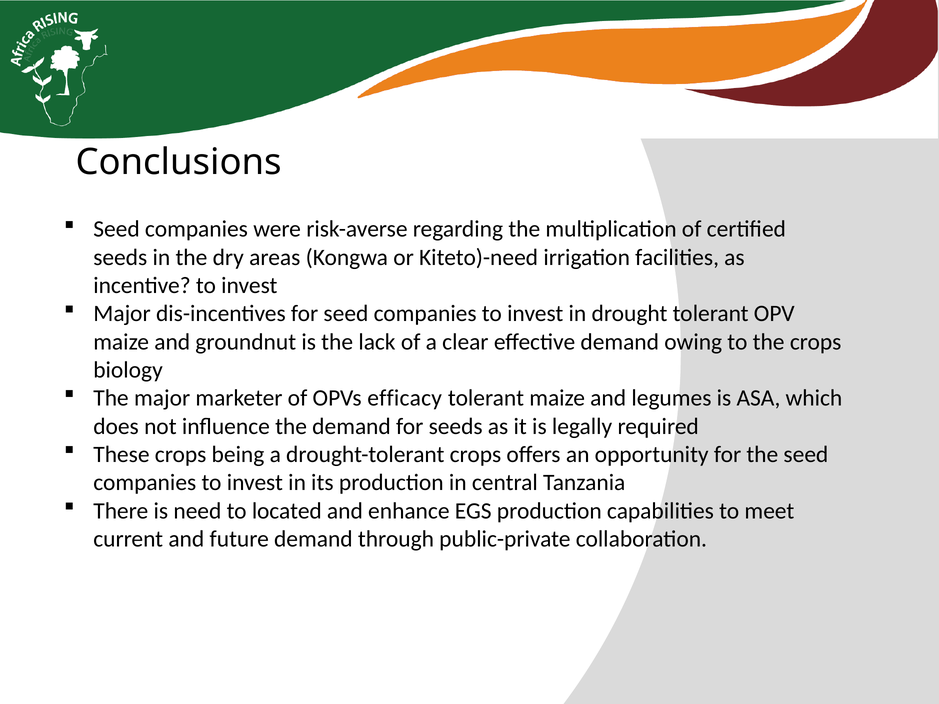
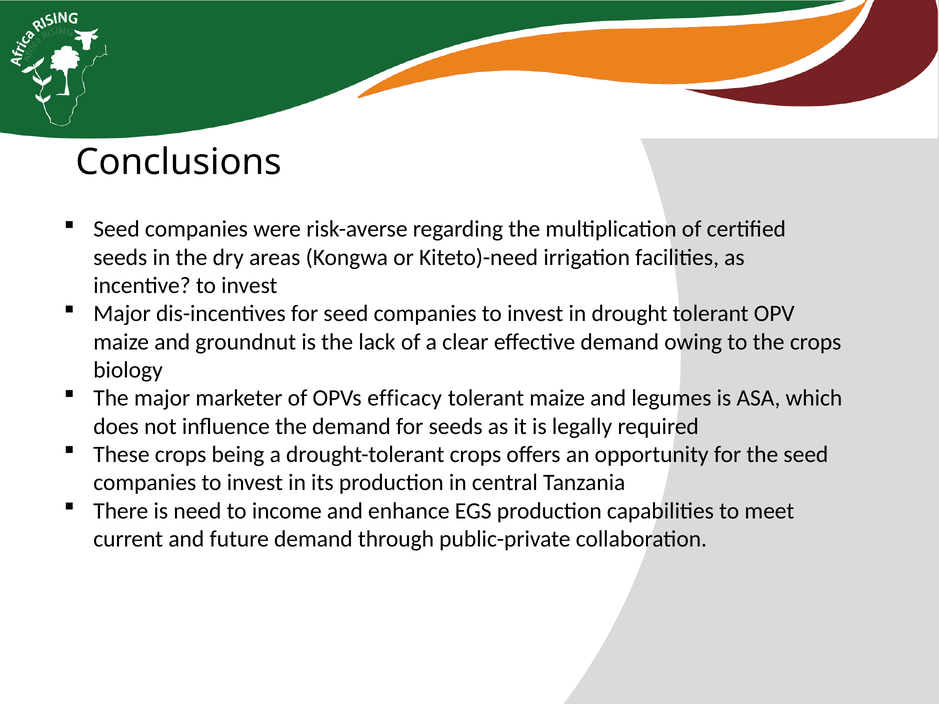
located: located -> income
